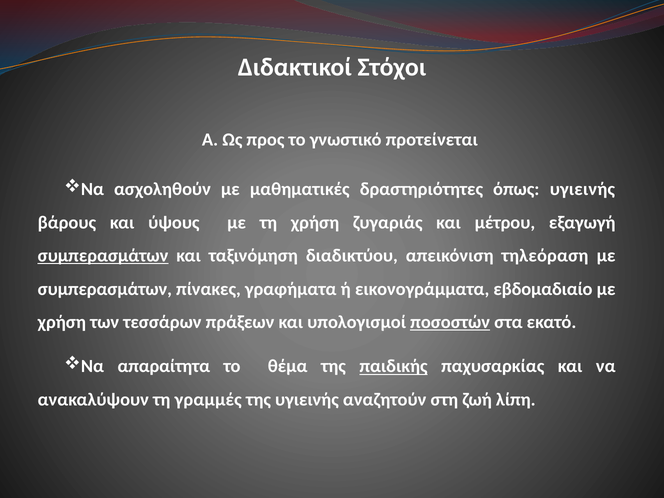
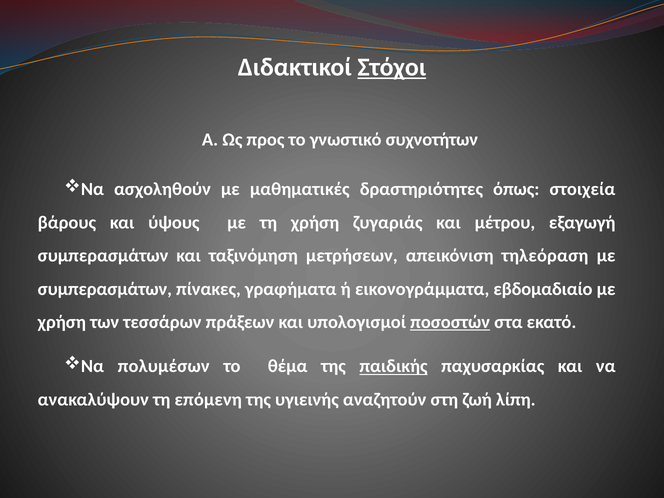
Στόχοι underline: none -> present
προτείνεται: προτείνεται -> συχνοτήτων
όπως υγιεινής: υγιεινής -> στοιχεία
συμπερασμάτων at (103, 256) underline: present -> none
διαδικτύου: διαδικτύου -> μετρήσεων
απαραίτητα: απαραίτητα -> πολυμέσων
γραμμές: γραμμές -> επόμενη
